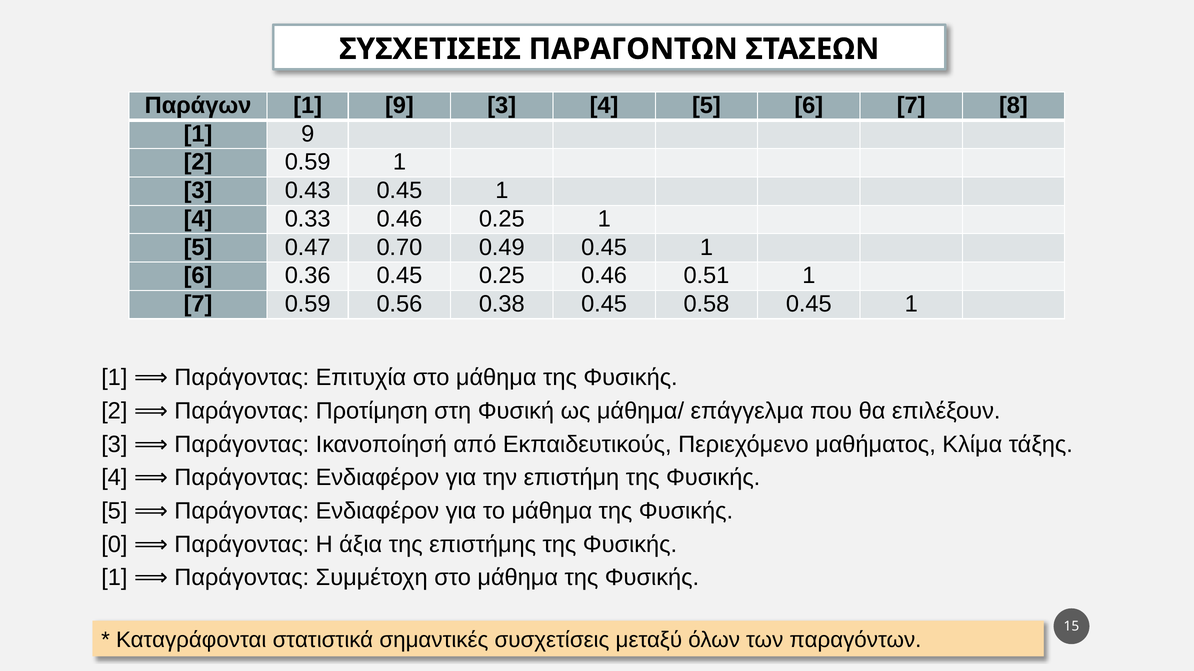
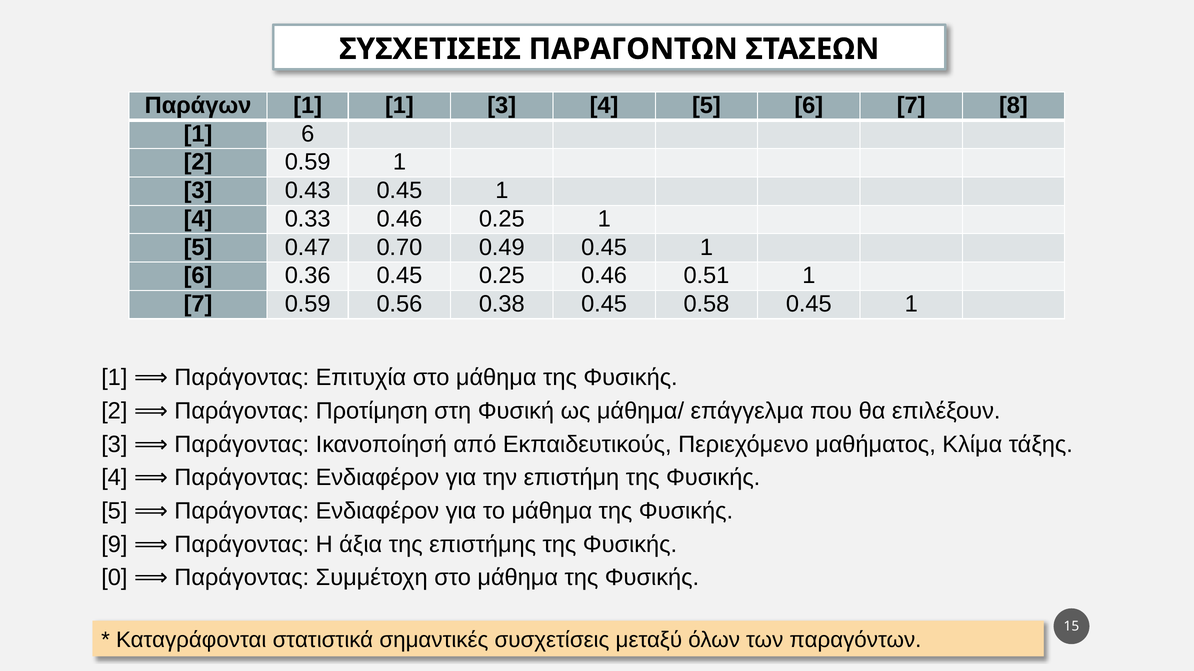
Παράγων 1 9: 9 -> 1
9 at (308, 134): 9 -> 6
0: 0 -> 9
1 at (114, 578): 1 -> 0
